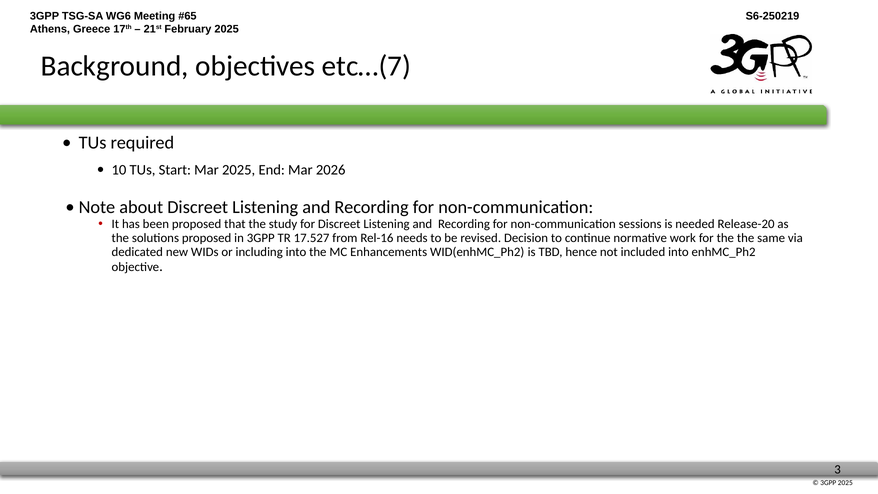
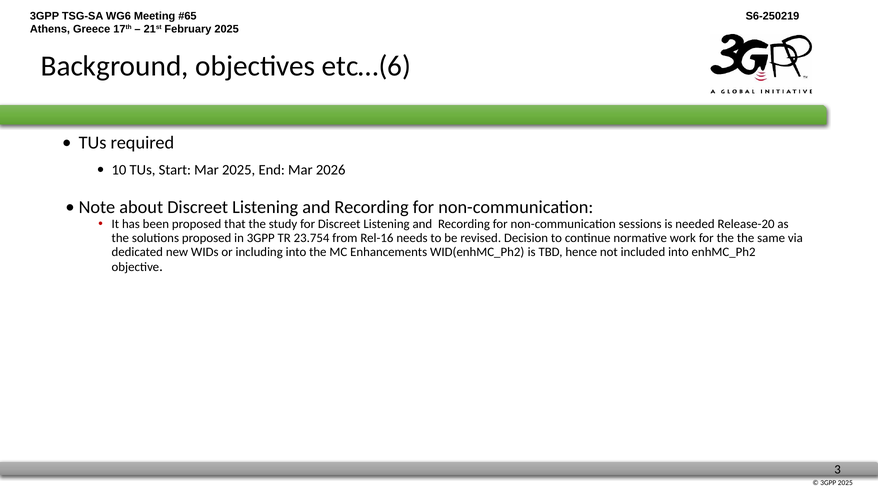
etc…(7: etc…(7 -> etc…(6
17.527: 17.527 -> 23.754
